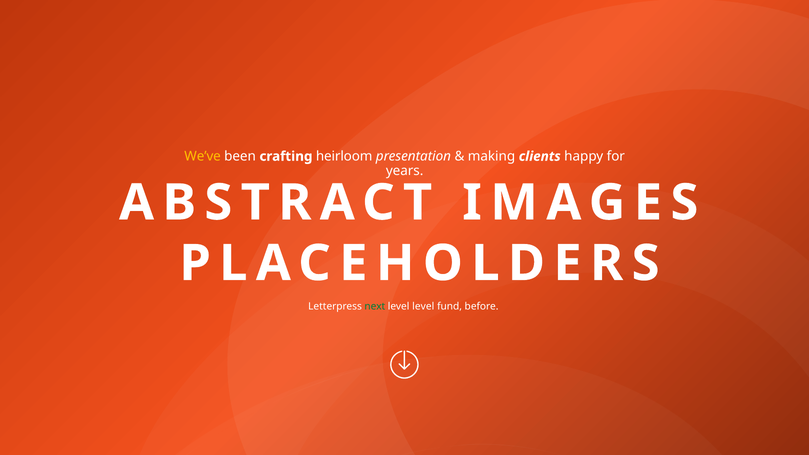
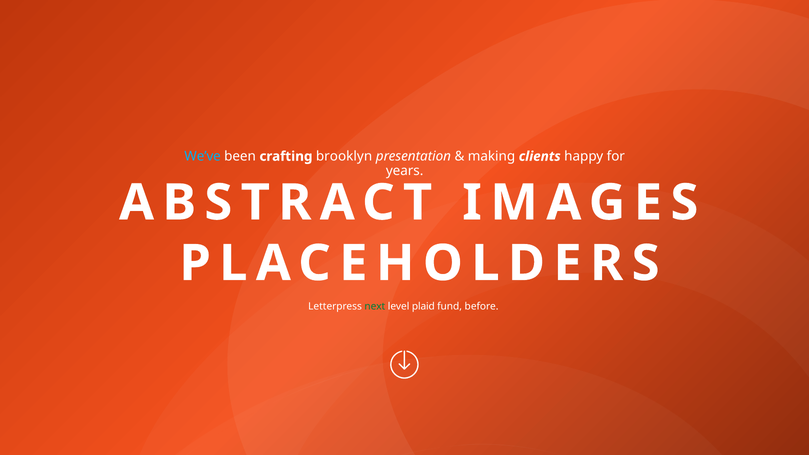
We’ve colour: yellow -> light blue
heirloom: heirloom -> brooklyn
level level: level -> plaid
